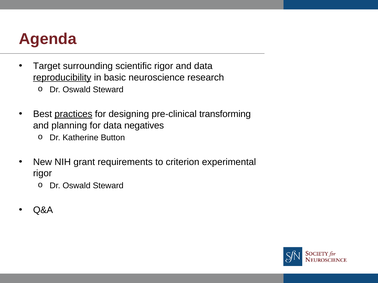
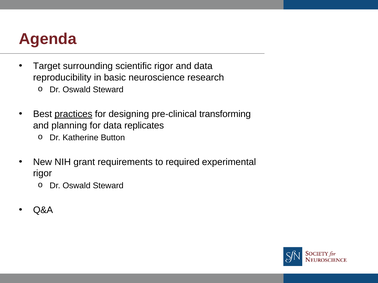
reproducibility underline: present -> none
negatives: negatives -> replicates
criterion: criterion -> required
